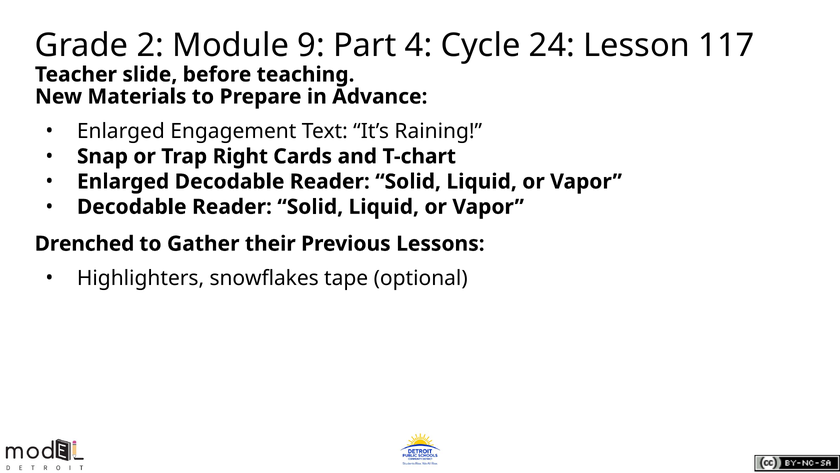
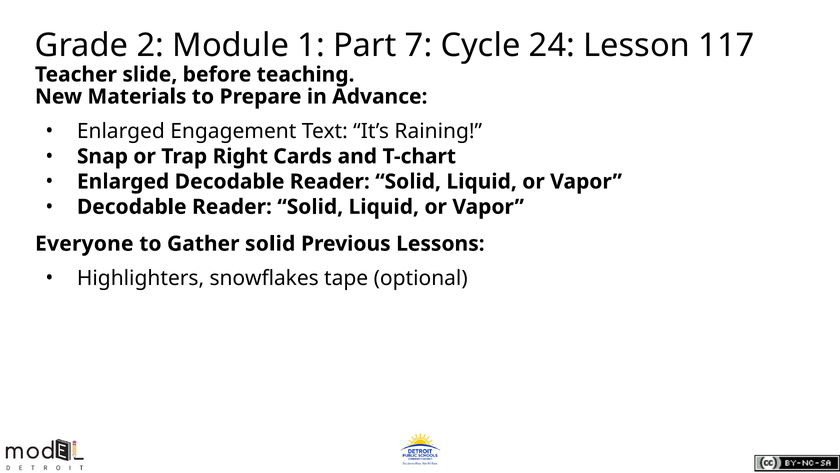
9: 9 -> 1
4: 4 -> 7
Drenched: Drenched -> Everyone
Gather their: their -> solid
